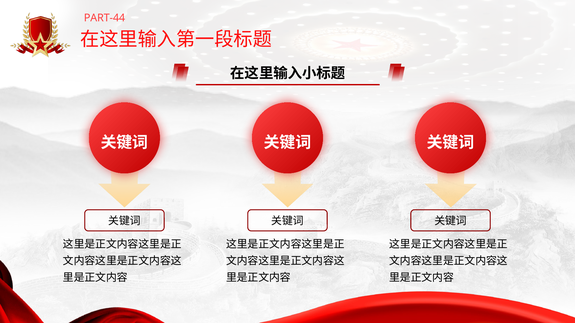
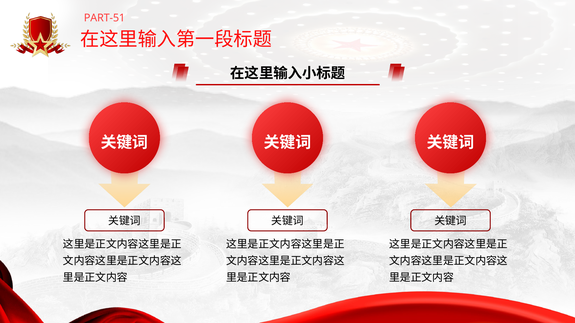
PART-44: PART-44 -> PART-51
